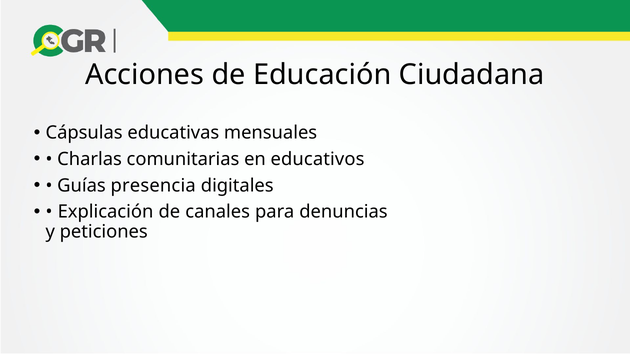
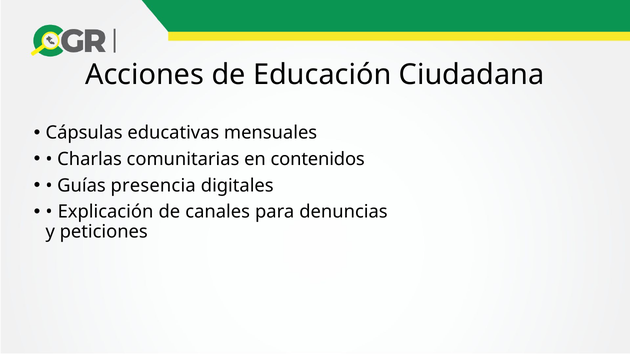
educativos: educativos -> contenidos
